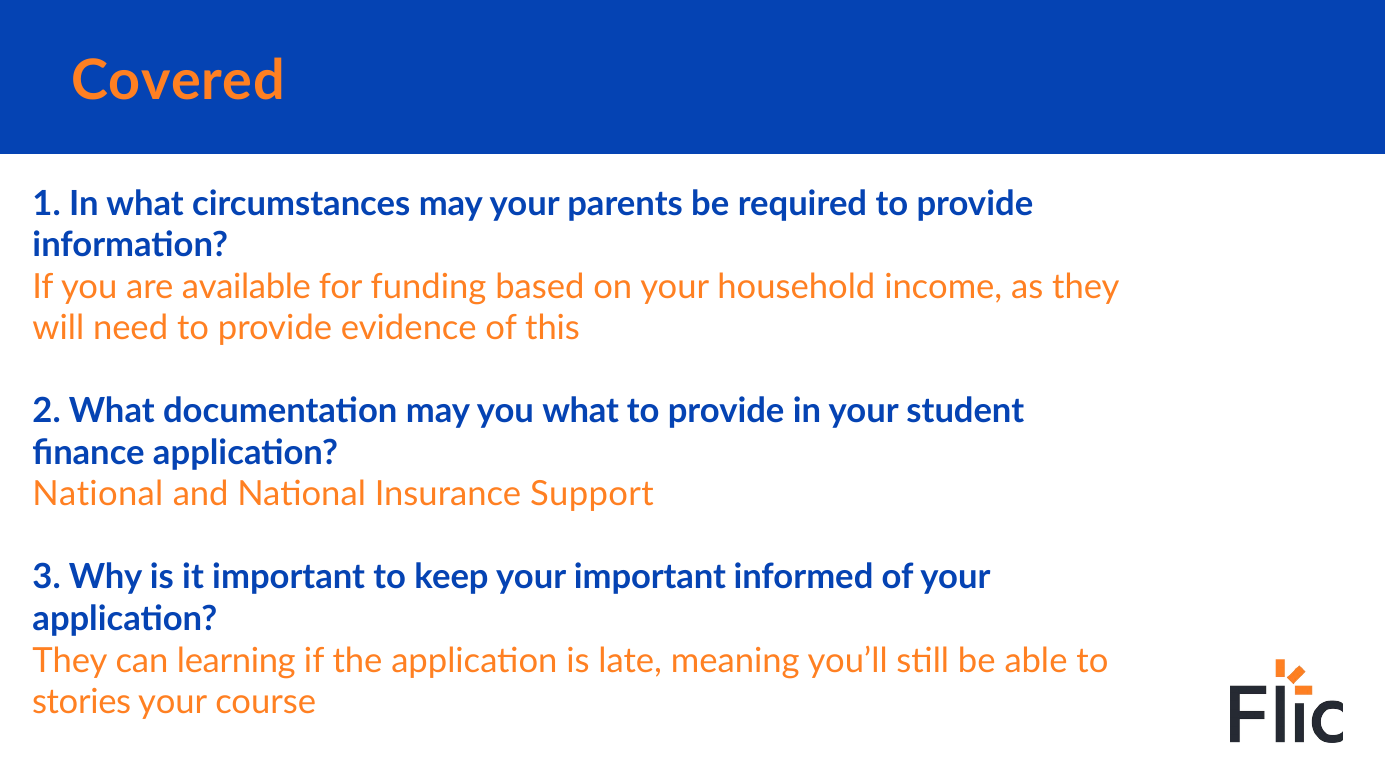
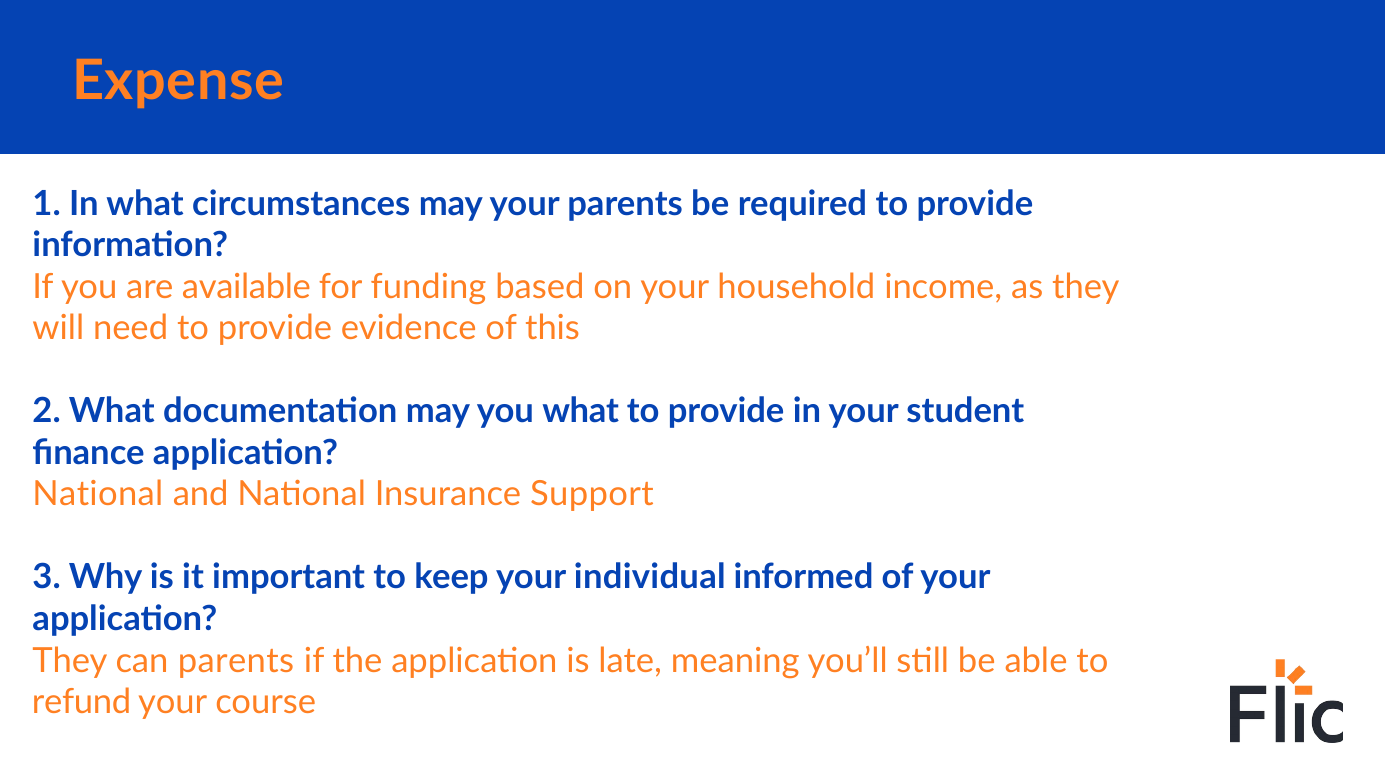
Covered: Covered -> Expense
your important: important -> individual
can learning: learning -> parents
stories: stories -> refund
